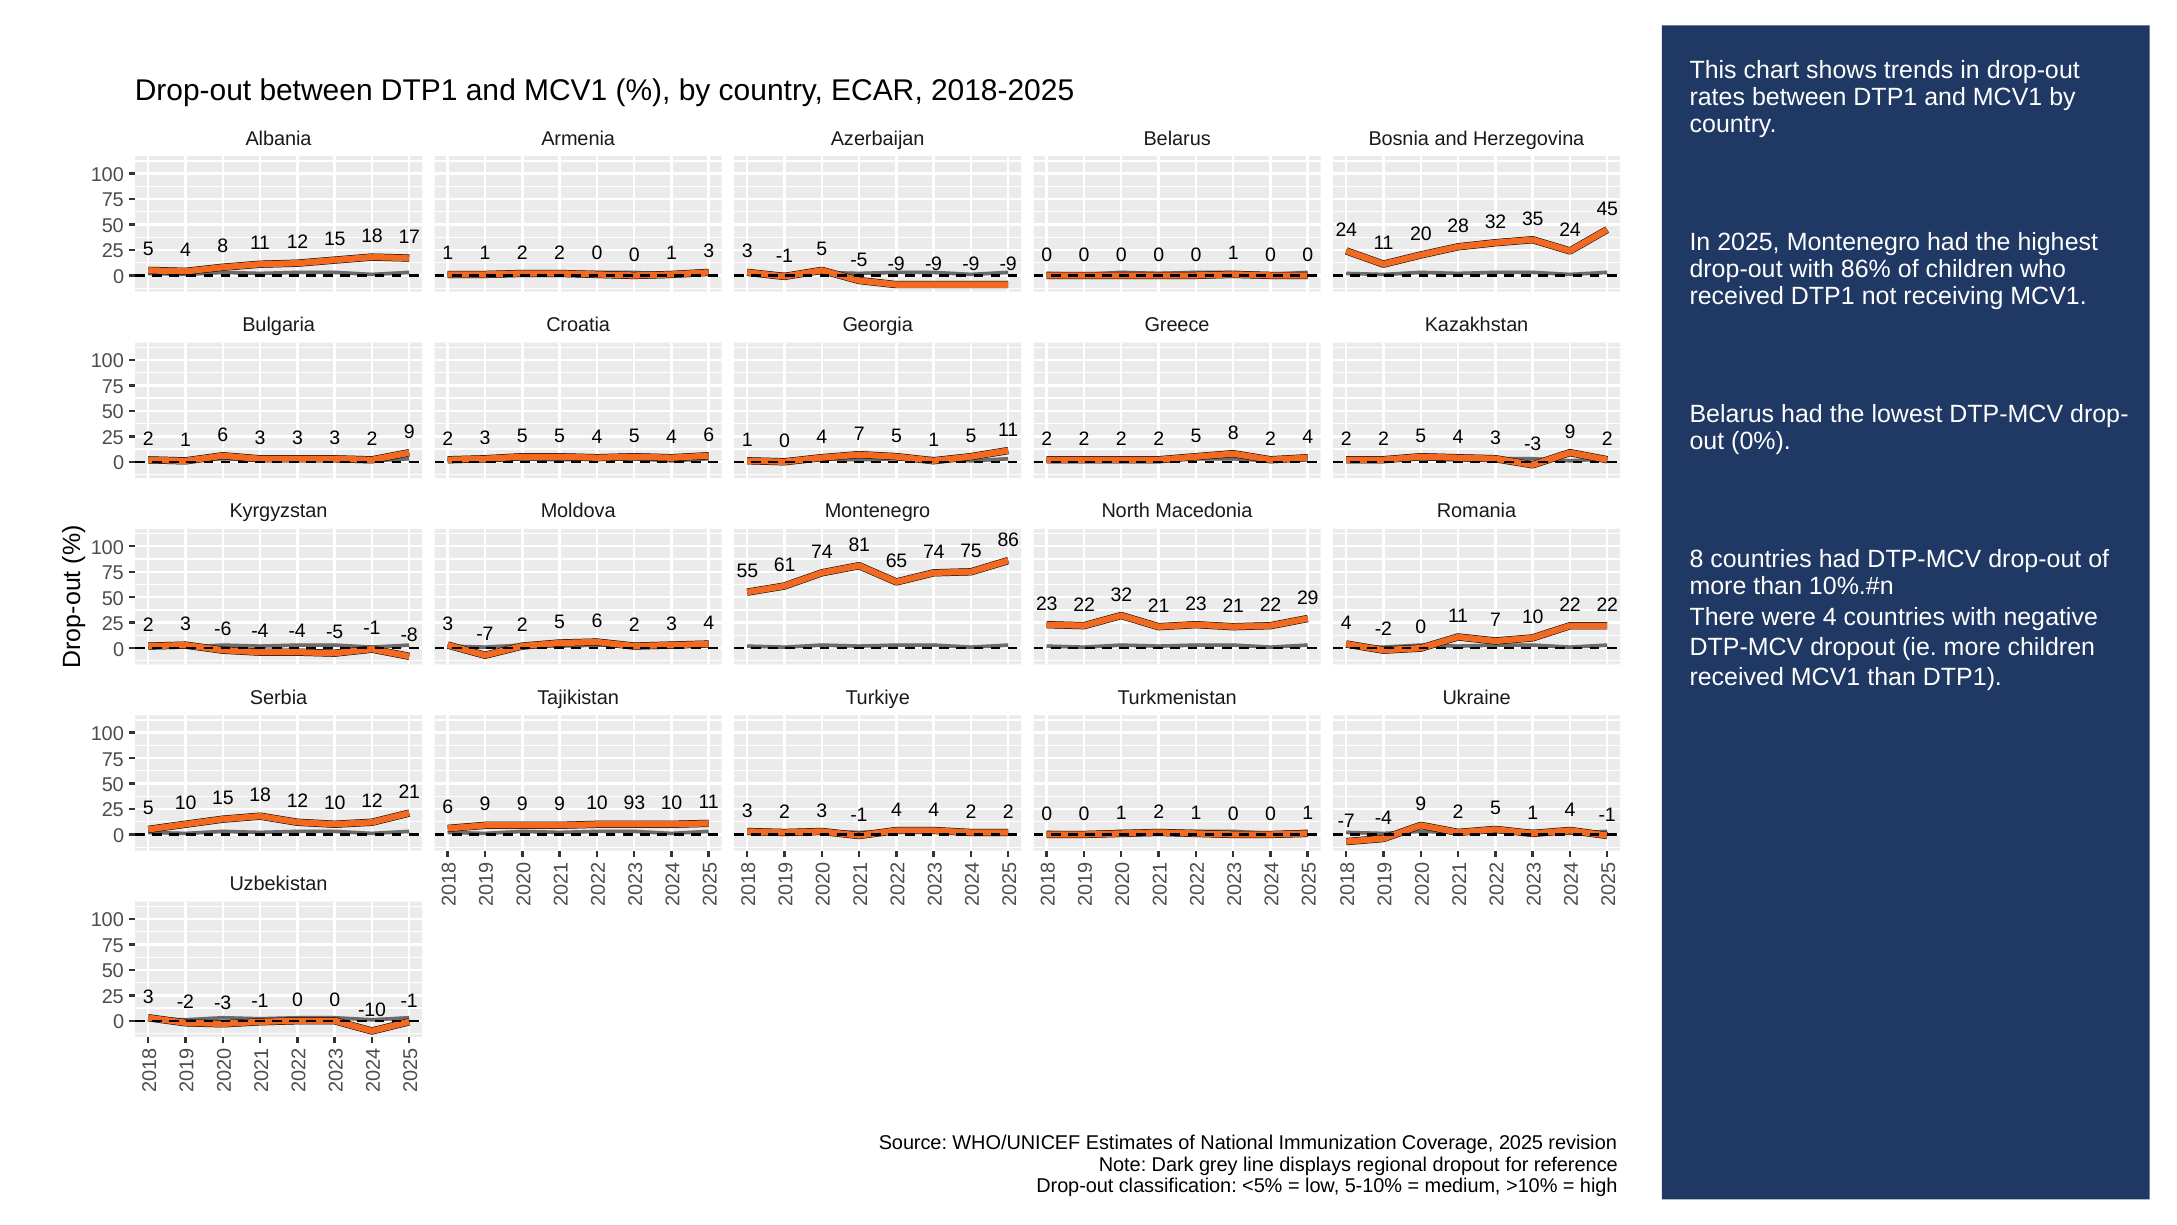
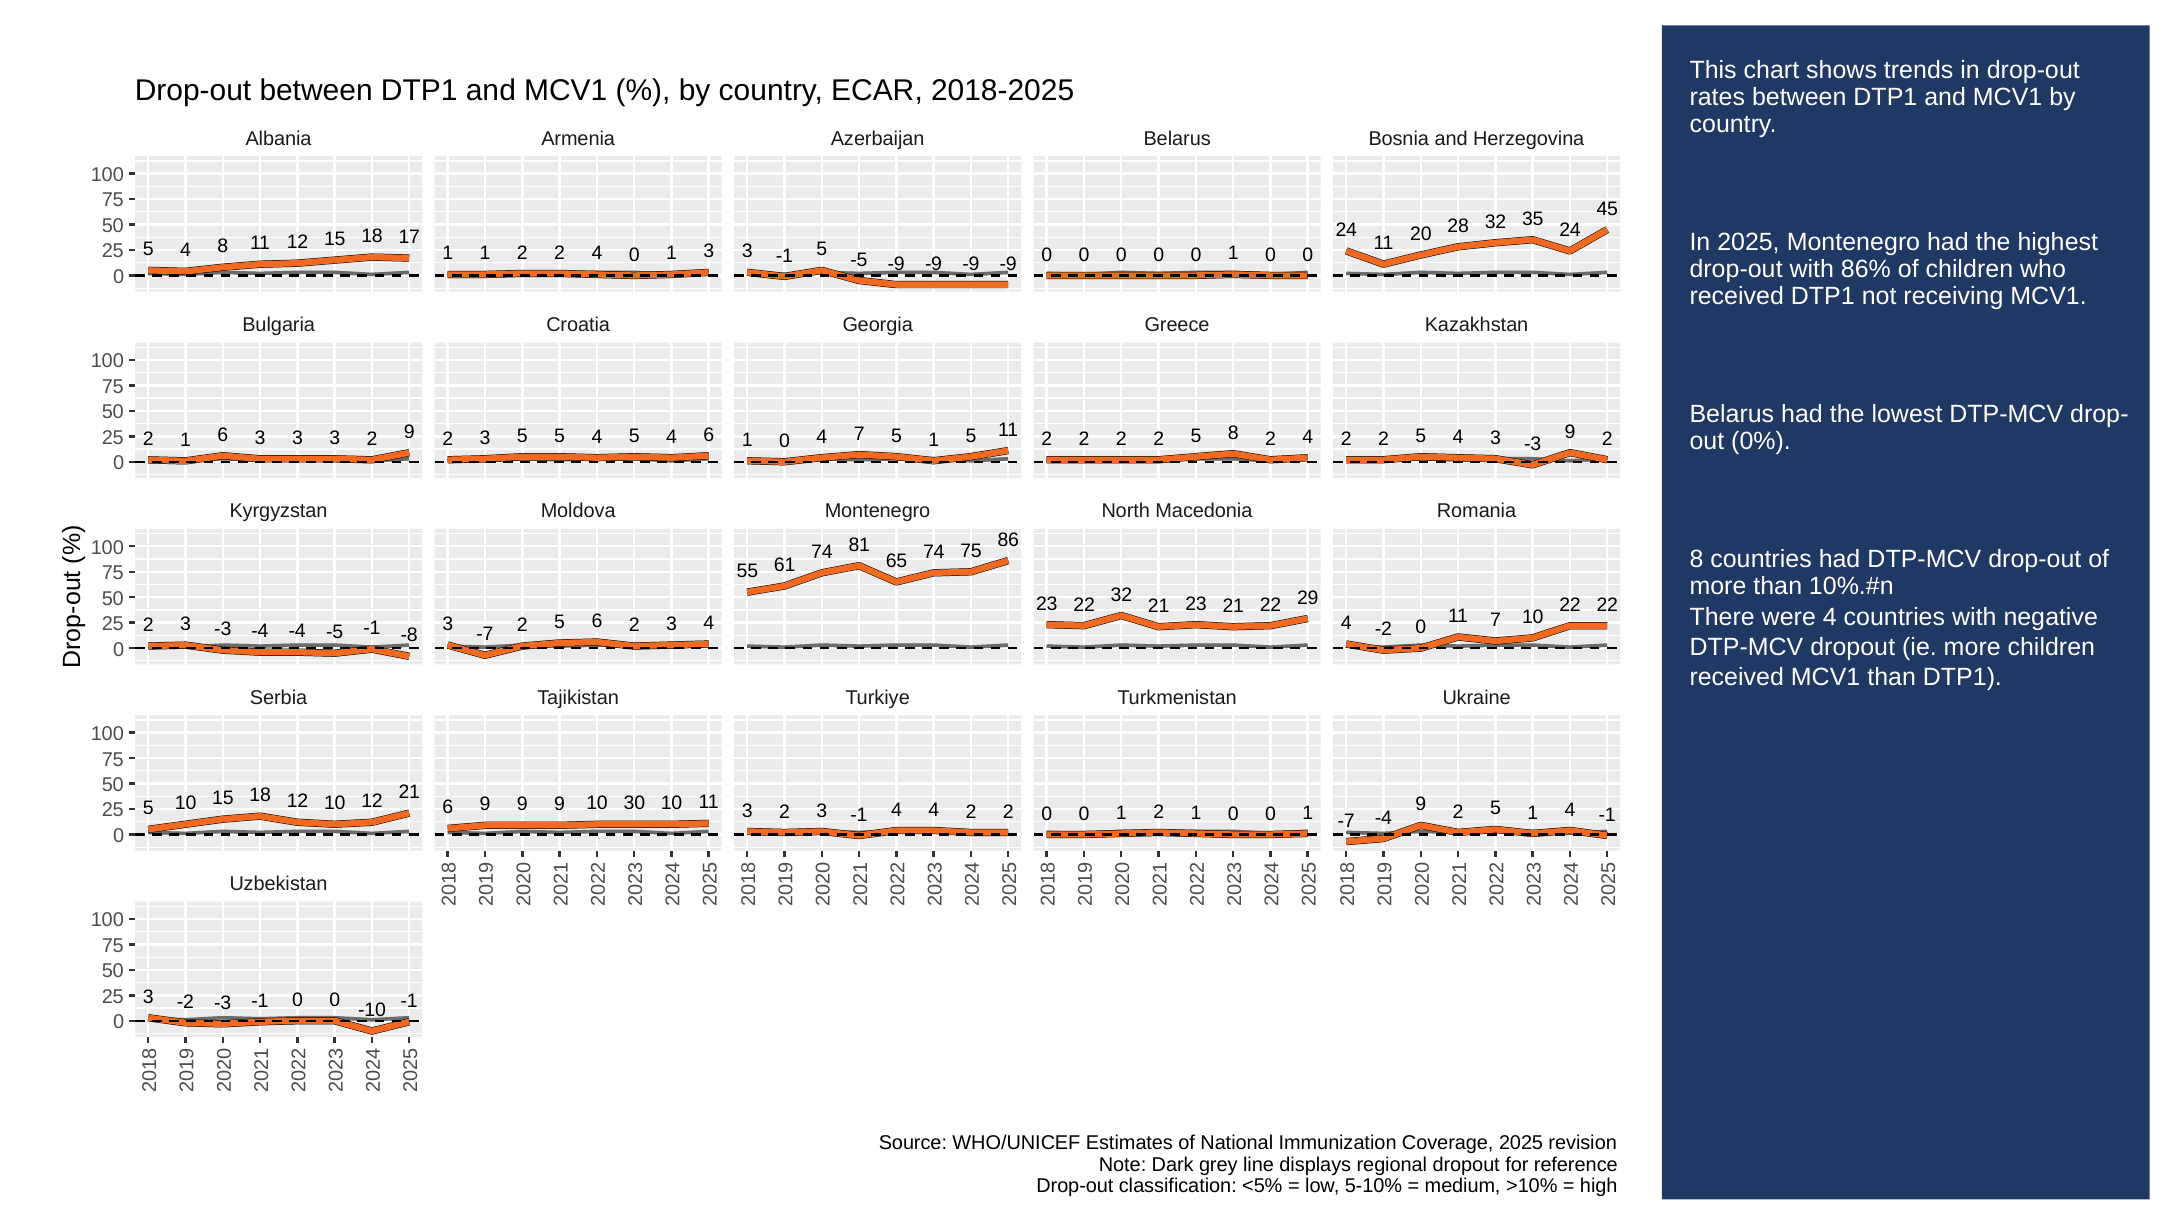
1 2 2 0: 0 -> 4
2 3 -6: -6 -> -3
93: 93 -> 30
